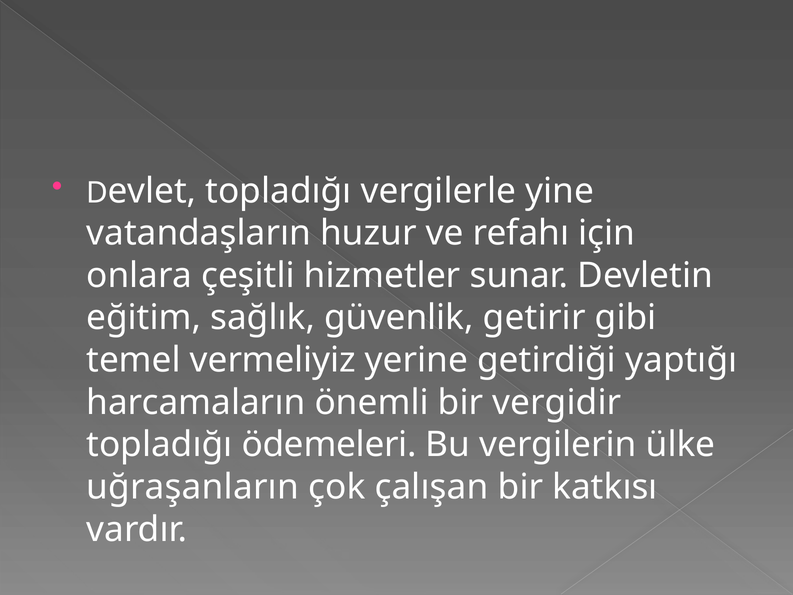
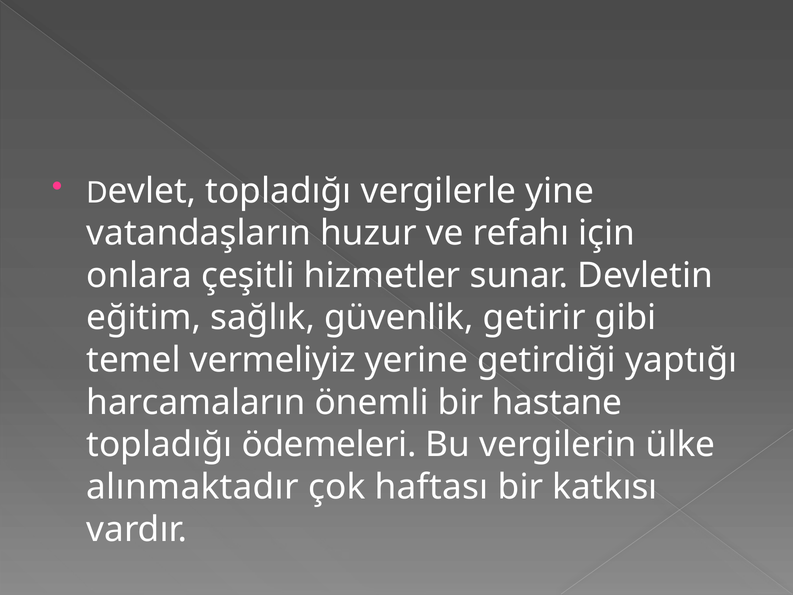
vergidir: vergidir -> hastane
uğraşanların: uğraşanların -> alınmaktadır
çalışan: çalışan -> haftası
